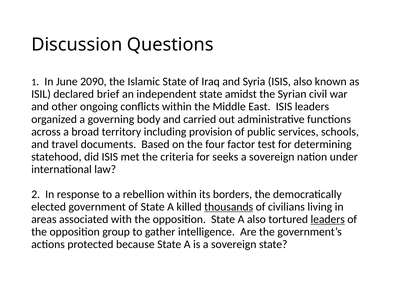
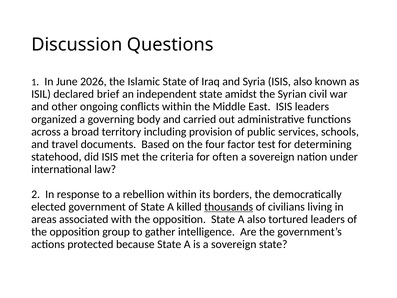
2090: 2090 -> 2026
seeks: seeks -> often
leaders at (328, 219) underline: present -> none
